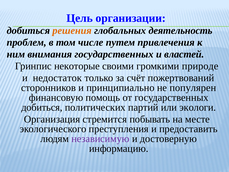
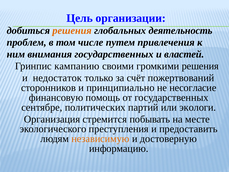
некоторые: некоторые -> кампанию
громкими природе: природе -> решения
популярен: популярен -> несогласие
добиться at (42, 107): добиться -> сентябре
независимую colour: purple -> orange
